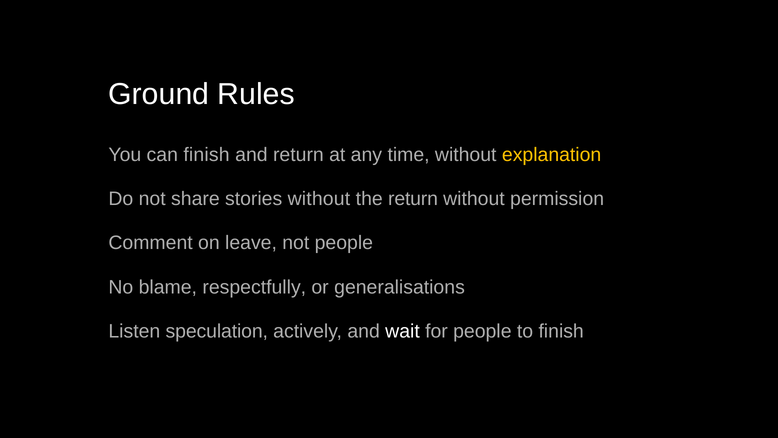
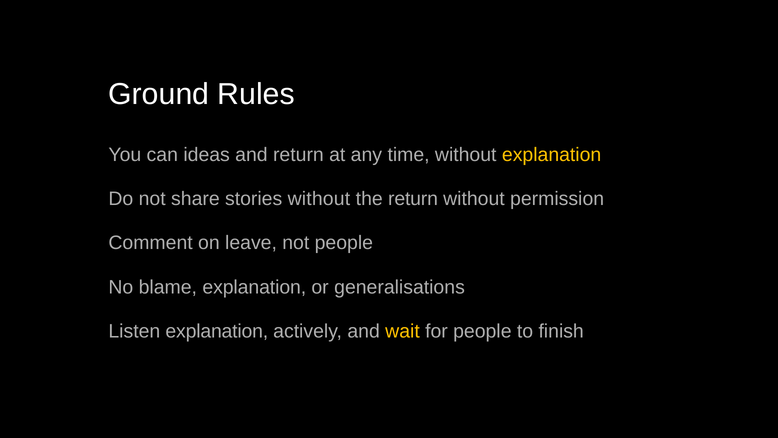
can finish: finish -> ideas
blame respectfully: respectfully -> explanation
Listen speculation: speculation -> explanation
wait colour: white -> yellow
